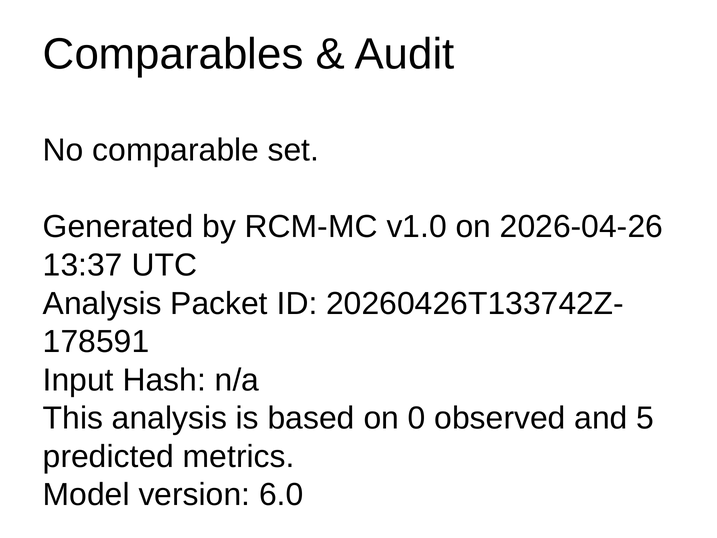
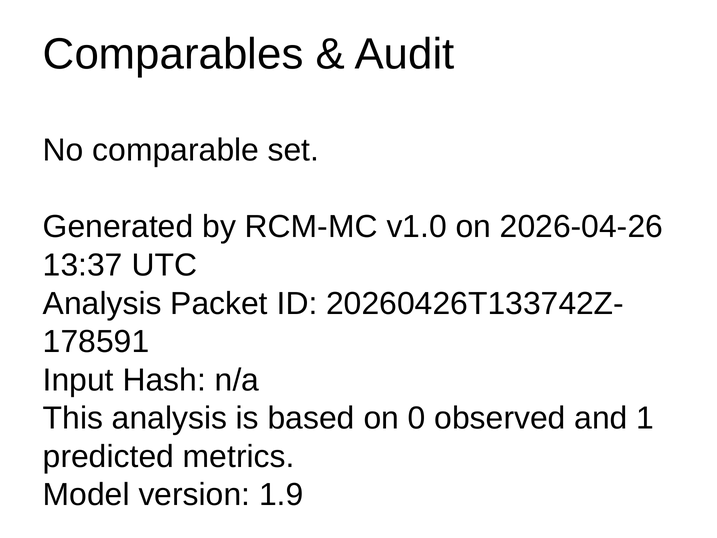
5: 5 -> 1
6.0: 6.0 -> 1.9
